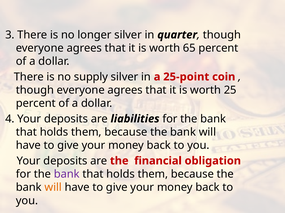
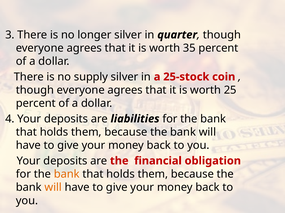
65: 65 -> 35
25-point: 25-point -> 25-stock
bank at (67, 175) colour: purple -> orange
